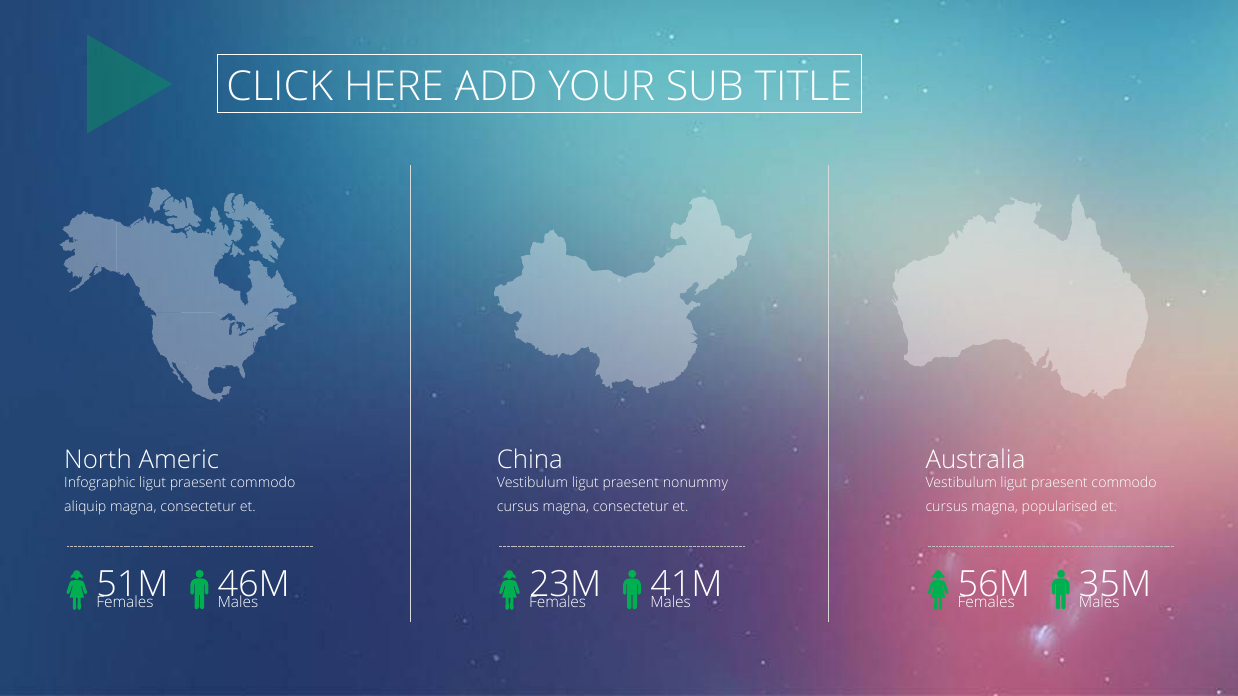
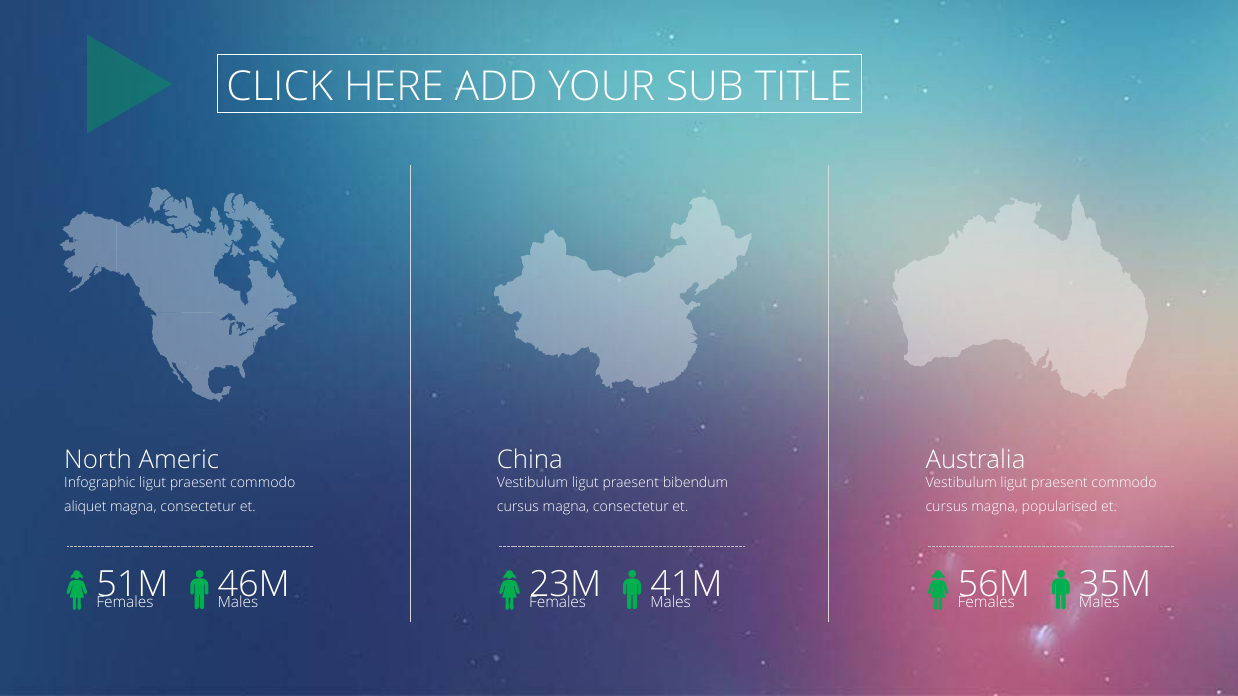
nonummy: nonummy -> bibendum
aliquip: aliquip -> aliquet
